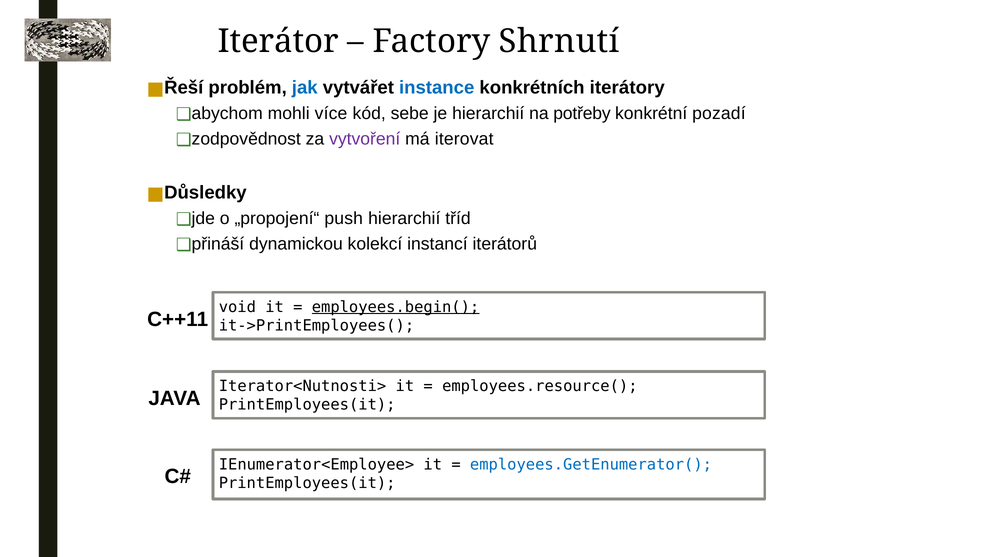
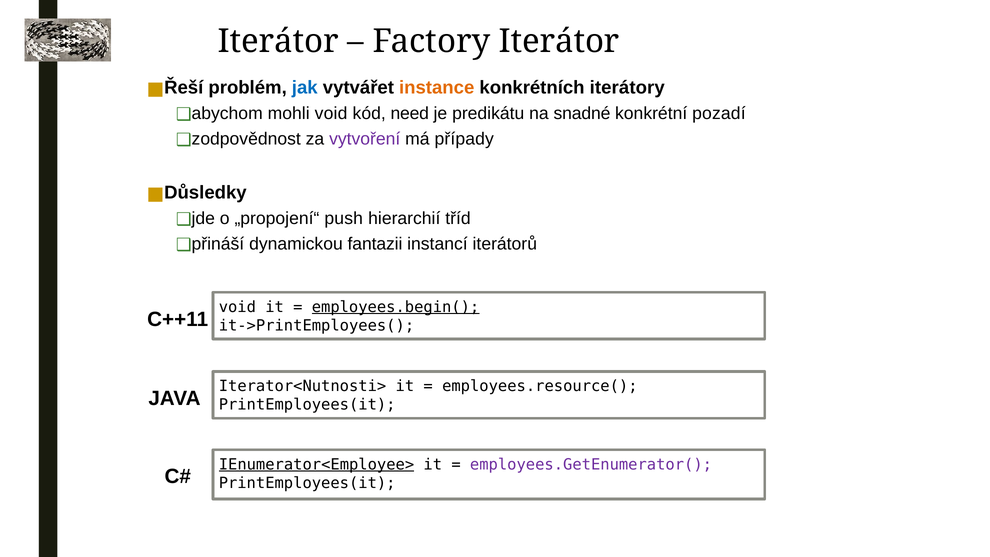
Factory Shrnutí: Shrnutí -> Iterátor
instance colour: blue -> orange
mohli více: více -> void
sebe: sebe -> need
je hierarchií: hierarchií -> predikátu
potřeby: potřeby -> snadné
iterovat: iterovat -> případy
kolekcí: kolekcí -> fantazii
IEnumerator<Employee> underline: none -> present
employees.GetEnumerator( colour: blue -> purple
